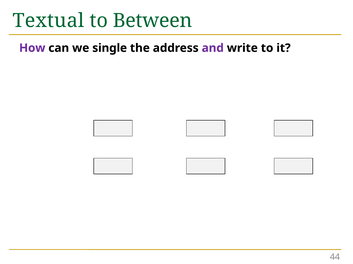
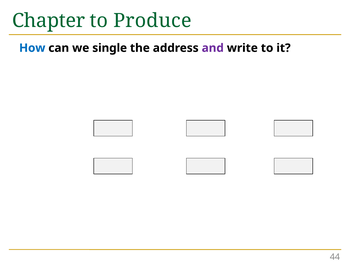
Textual: Textual -> Chapter
Between: Between -> Produce
How colour: purple -> blue
